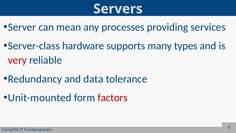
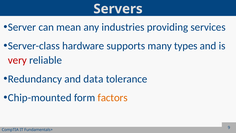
processes: processes -> industries
Unit-mounted: Unit-mounted -> Chip-mounted
factors colour: red -> orange
